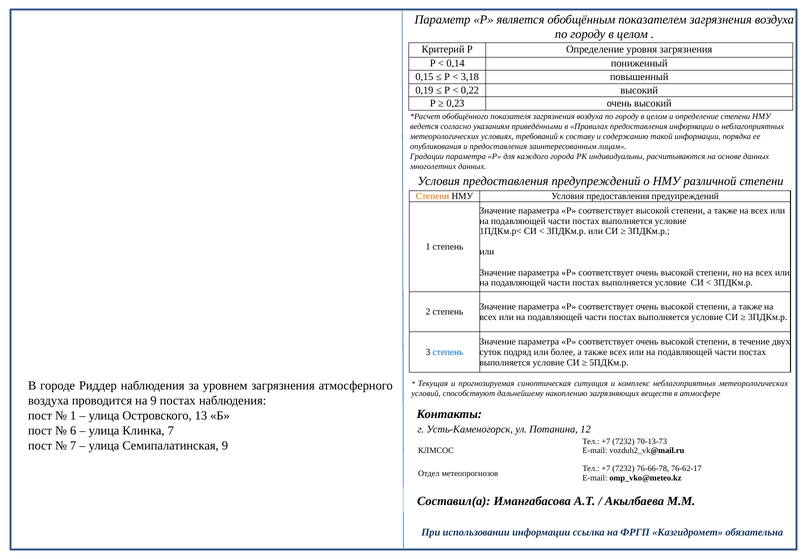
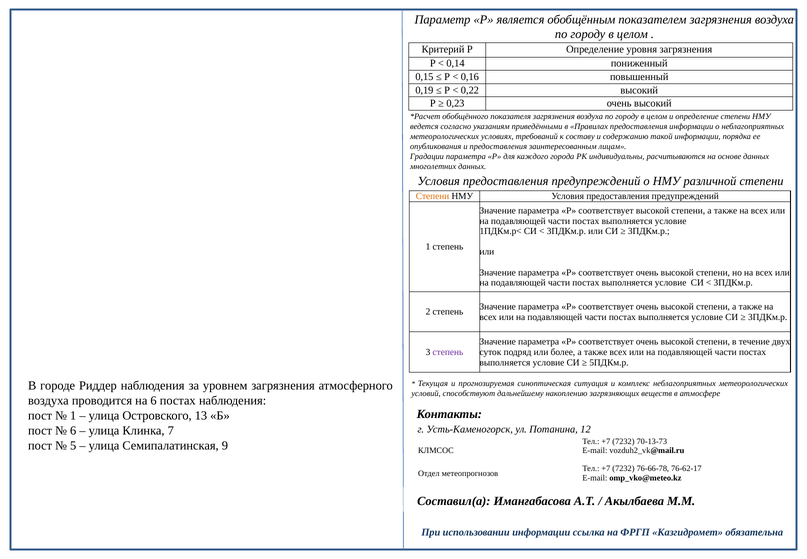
3,18: 3,18 -> 0,16
степень at (448, 352) colour: blue -> purple
на 9: 9 -> 6
7 at (73, 445): 7 -> 5
